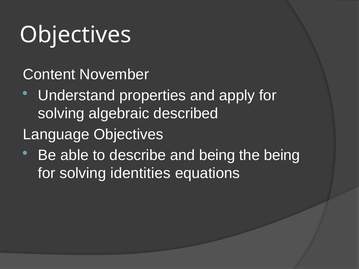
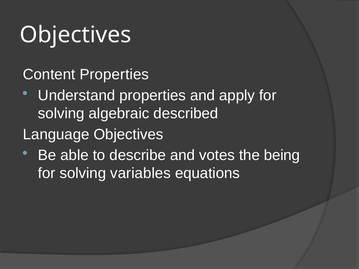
Content November: November -> Properties
and being: being -> votes
identities: identities -> variables
